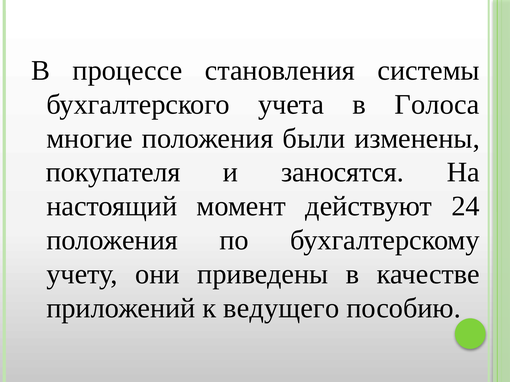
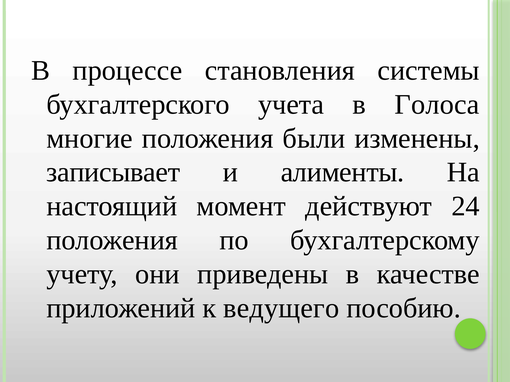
покупателя: покупателя -> записывает
заносятся: заносятся -> алименты
